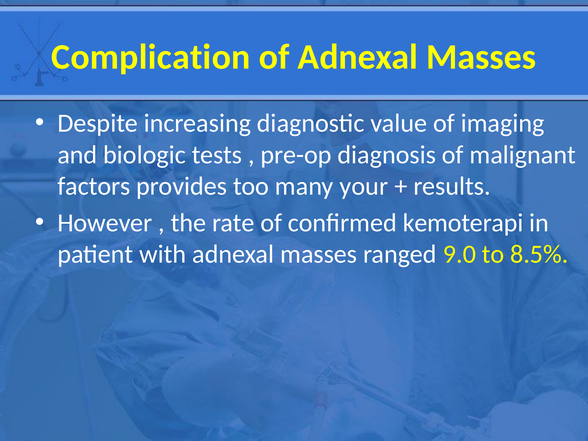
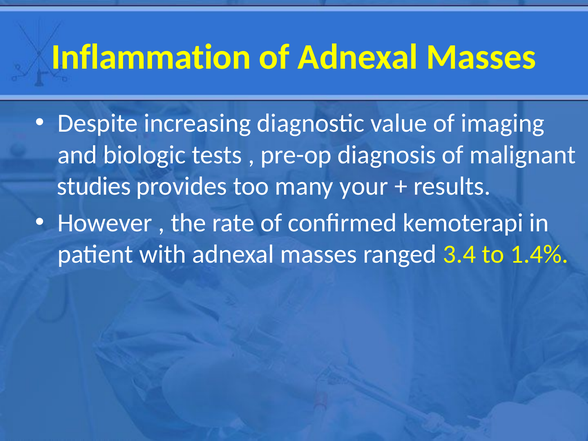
Complication: Complication -> Inflammation
factors: factors -> studies
9.0: 9.0 -> 3.4
8.5%: 8.5% -> 1.4%
